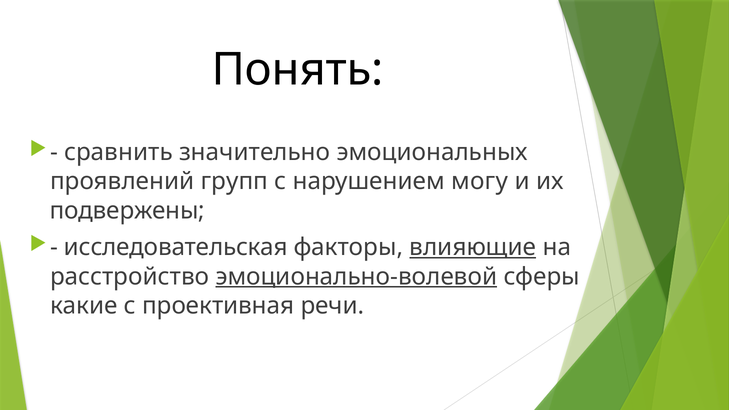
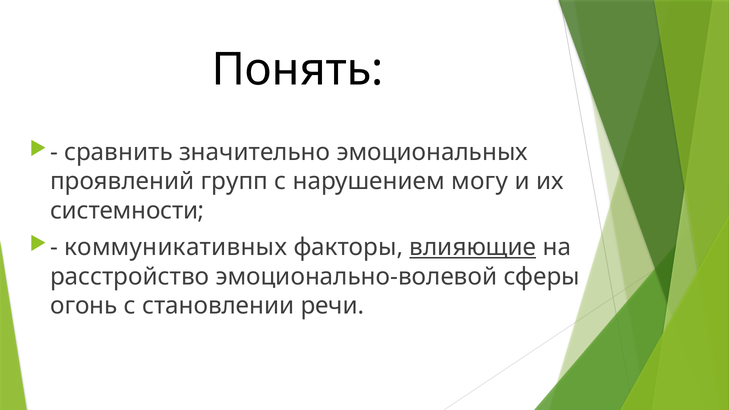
подвержены: подвержены -> системности
исследовательская: исследовательская -> коммуникативных
эмоционально-волевой underline: present -> none
какие: какие -> огонь
проективная: проективная -> становлении
